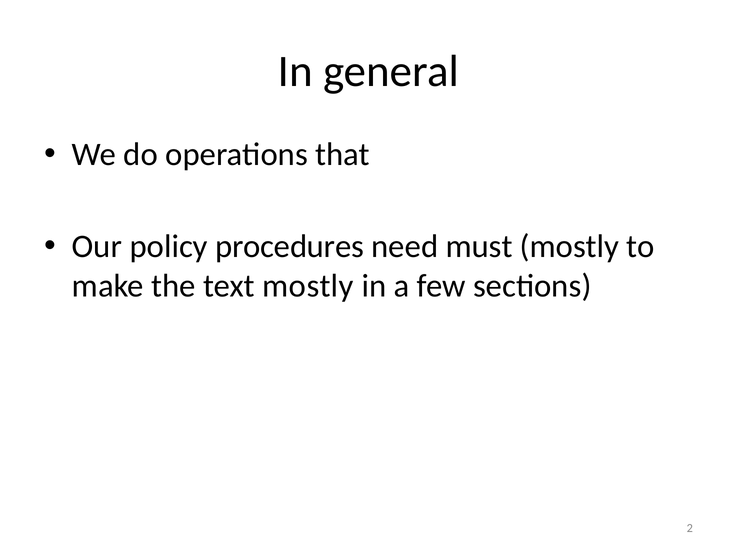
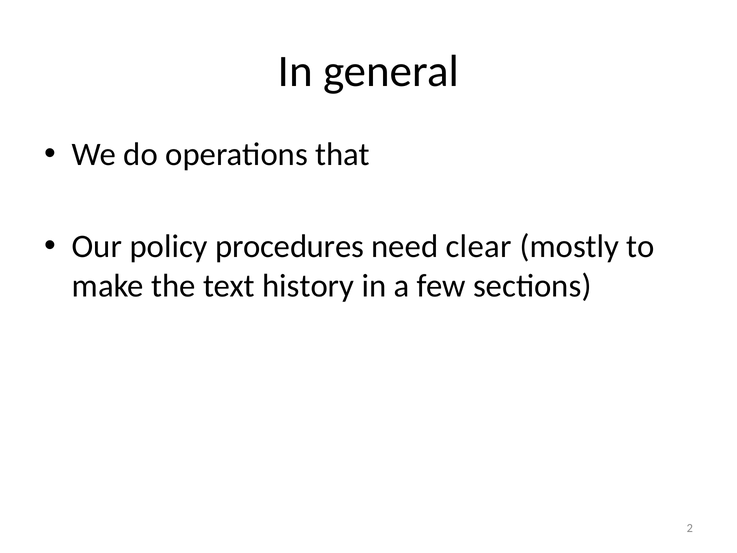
must: must -> clear
text mostly: mostly -> history
